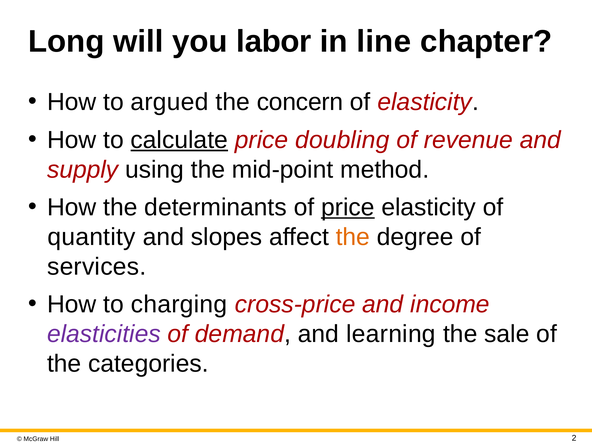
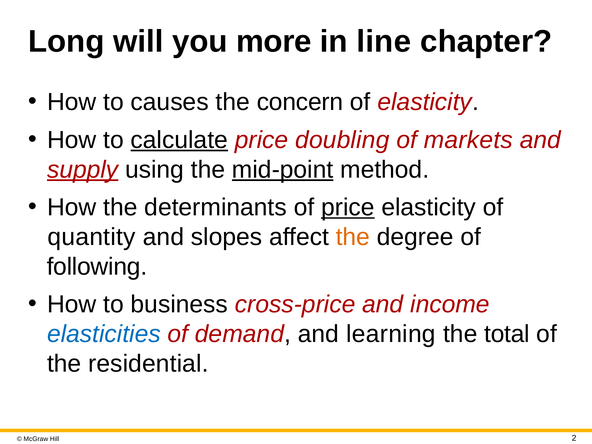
labor: labor -> more
argued: argued -> causes
revenue: revenue -> markets
supply underline: none -> present
mid-point underline: none -> present
services: services -> following
charging: charging -> business
elasticities colour: purple -> blue
sale: sale -> total
categories: categories -> residential
